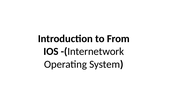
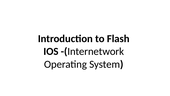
From: From -> Flash
